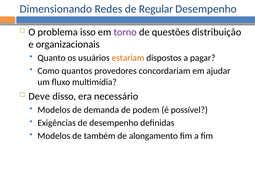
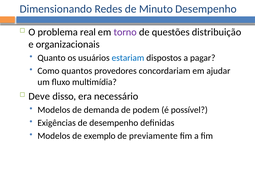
Regular: Regular -> Minuto
isso: isso -> real
estariam colour: orange -> blue
também: também -> exemplo
alongamento: alongamento -> previamente
